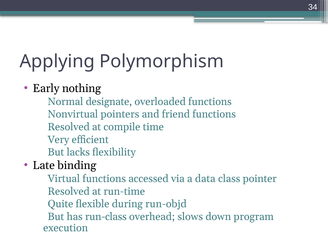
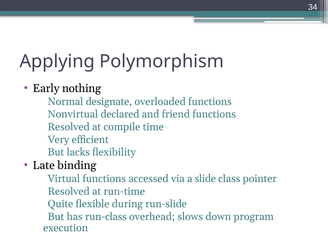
pointers: pointers -> declared
data: data -> slide
run-objd: run-objd -> run-slide
